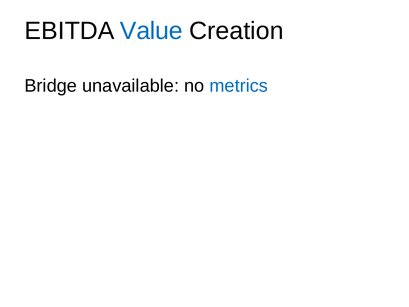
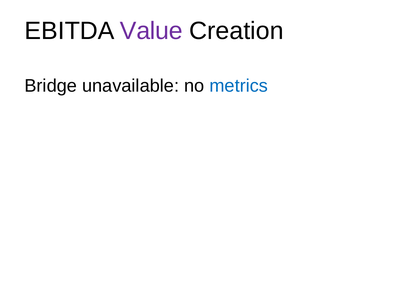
Value colour: blue -> purple
